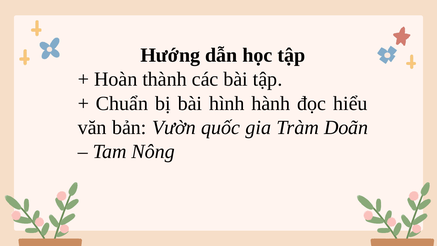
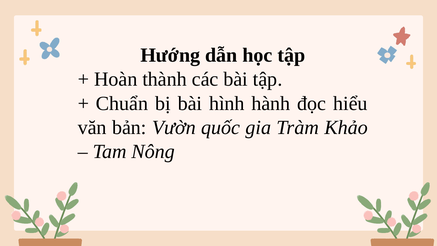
Doãn: Doãn -> Khảo
